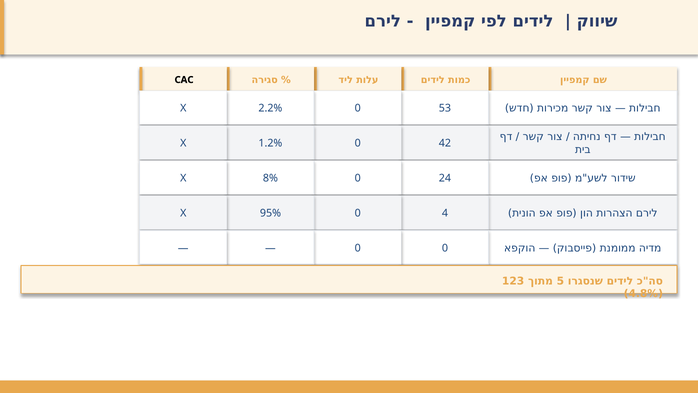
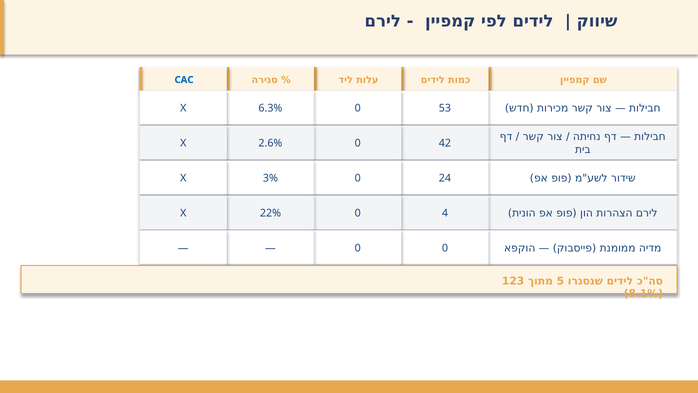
CAC colour: black -> blue
2.2%: 2.2% -> 6.3%
1.2%: 1.2% -> 2.6%
8%: 8% -> 3%
95%: 95% -> 22%
4.8%: 4.8% -> 8.1%
